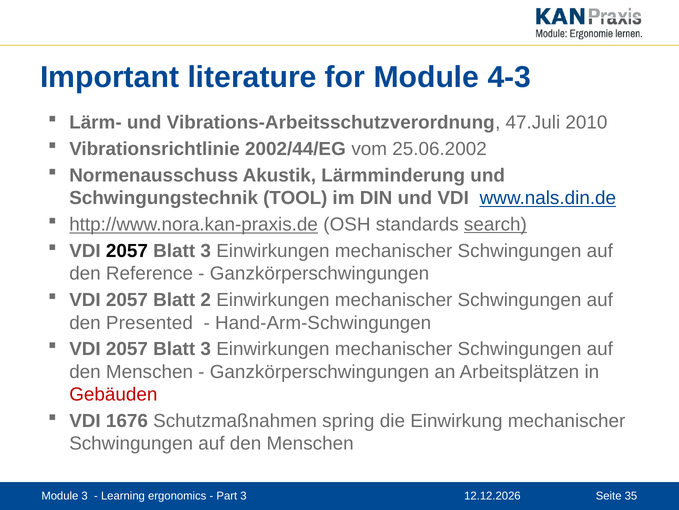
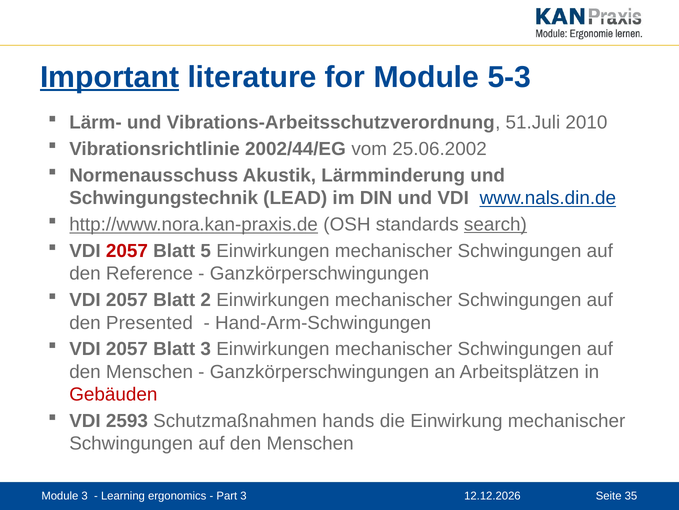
Important underline: none -> present
4-3: 4-3 -> 5-3
47.Juli: 47.Juli -> 51.Juli
TOOL: TOOL -> LEAD
2057 at (127, 251) colour: black -> red
3 at (206, 251): 3 -> 5
1676: 1676 -> 2593
spring: spring -> hands
